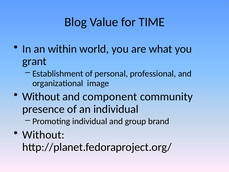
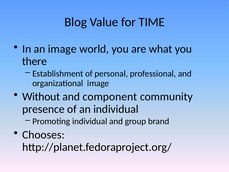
an within: within -> image
grant: grant -> there
Without at (43, 135): Without -> Chooses
